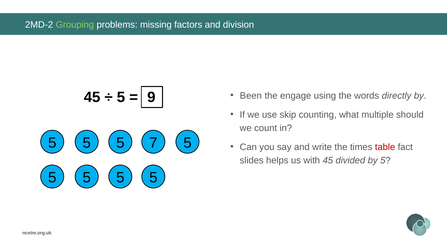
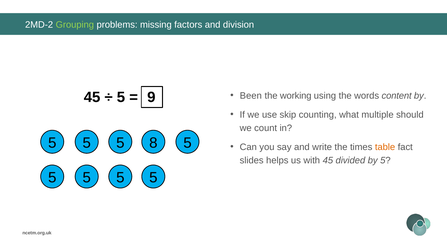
engage: engage -> working
directly: directly -> content
7: 7 -> 8
table colour: red -> orange
